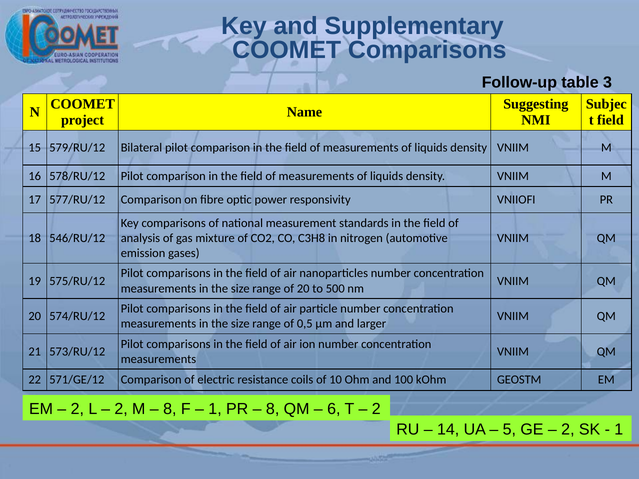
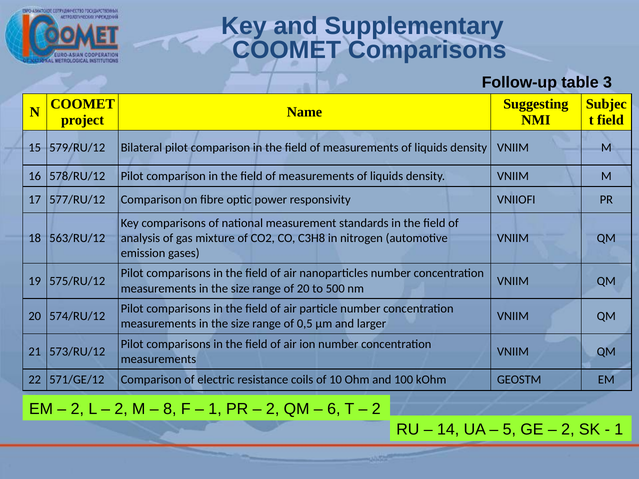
546/RU/12: 546/RU/12 -> 563/RU/12
8 at (273, 409): 8 -> 2
